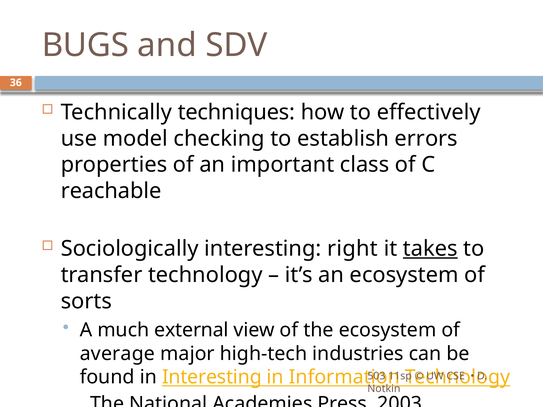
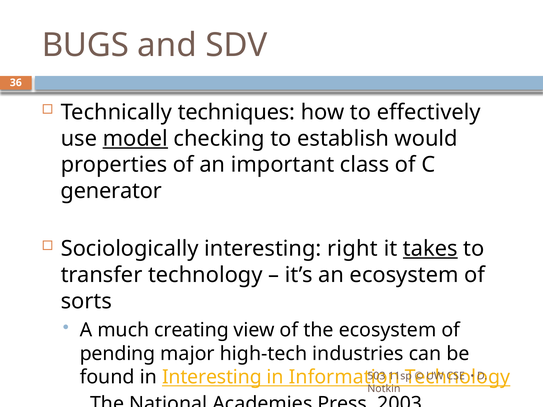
model underline: none -> present
errors: errors -> would
reachable: reachable -> generator
external: external -> creating
average: average -> pending
